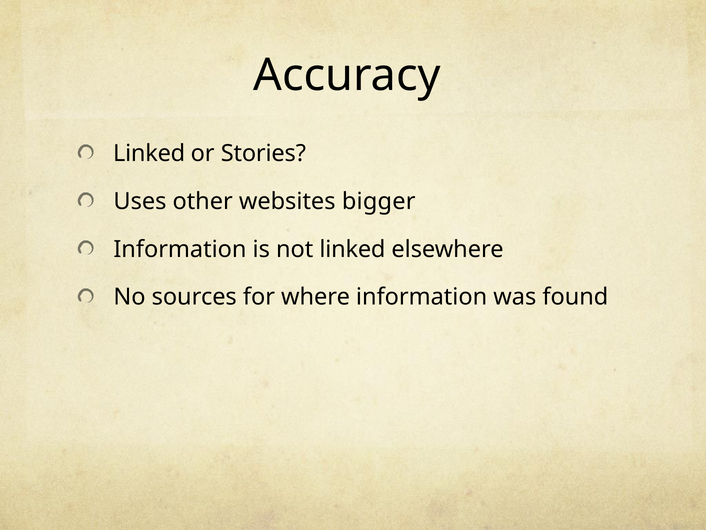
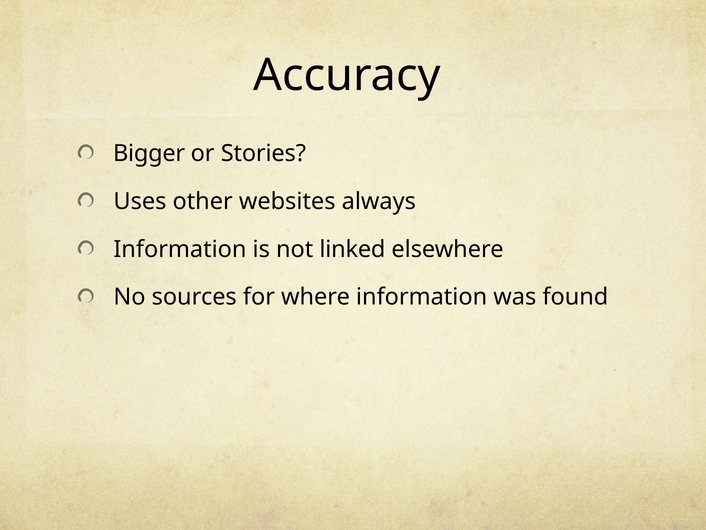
Linked at (149, 153): Linked -> Bigger
bigger: bigger -> always
